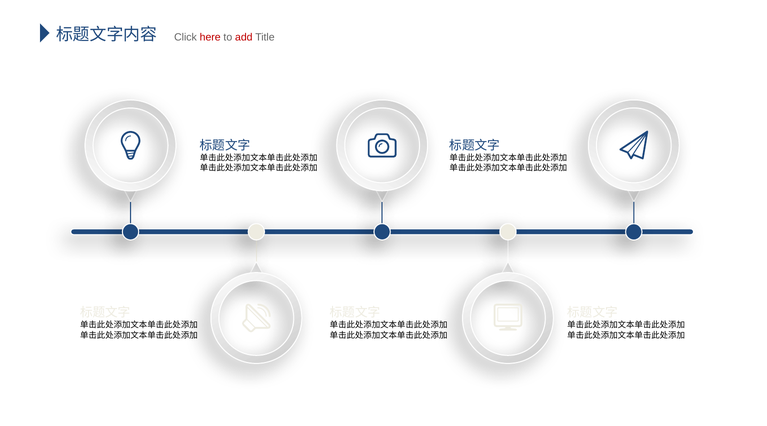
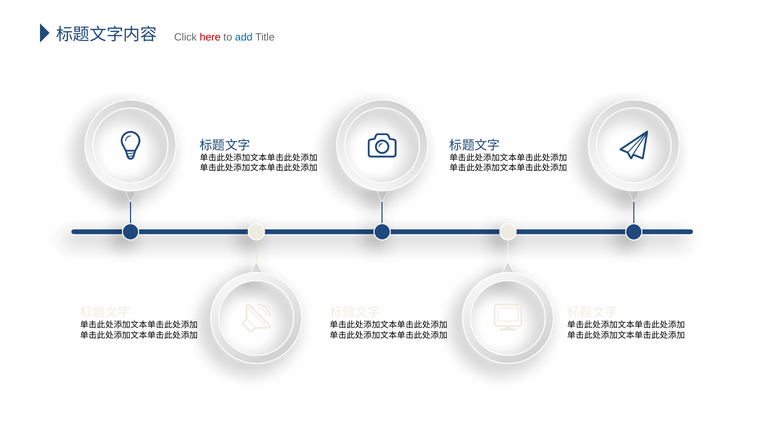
add colour: red -> blue
